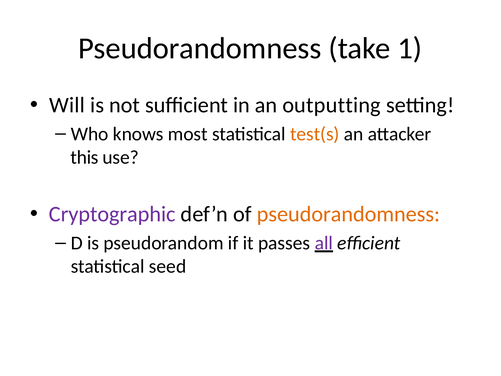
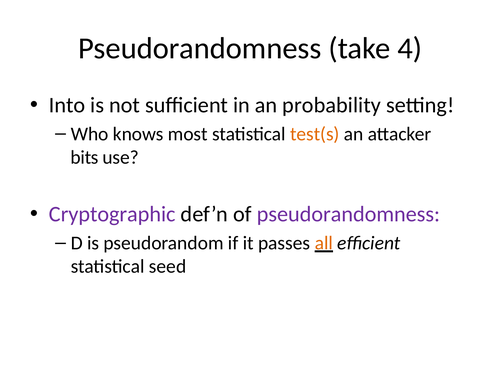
1: 1 -> 4
Will: Will -> Into
outputting: outputting -> probability
this: this -> bits
pseudorandomness at (348, 214) colour: orange -> purple
all colour: purple -> orange
